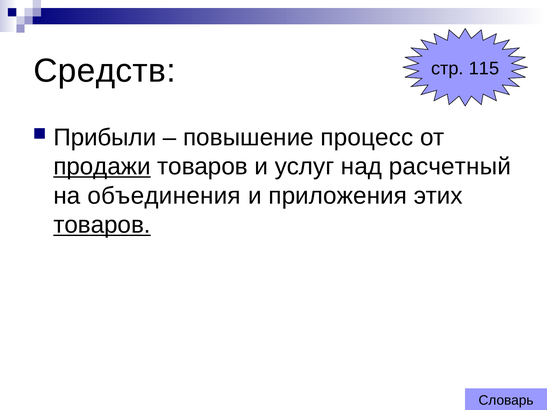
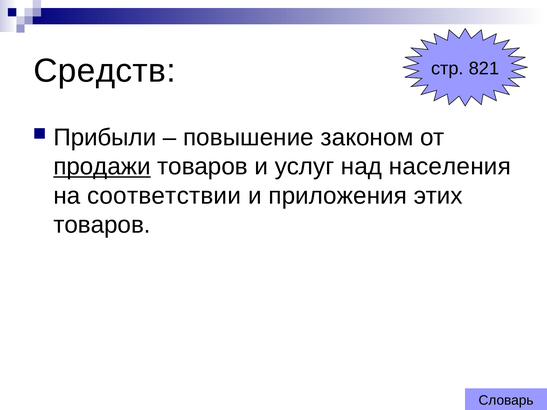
115: 115 -> 821
процесс: процесс -> законом
расчетный: расчетный -> населения
объединения: объединения -> соответствии
товаров at (102, 225) underline: present -> none
